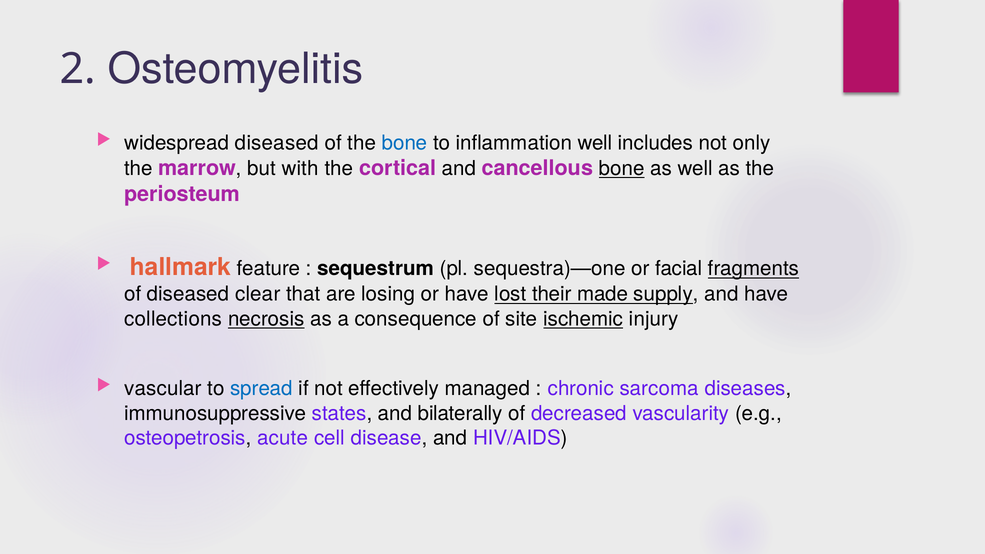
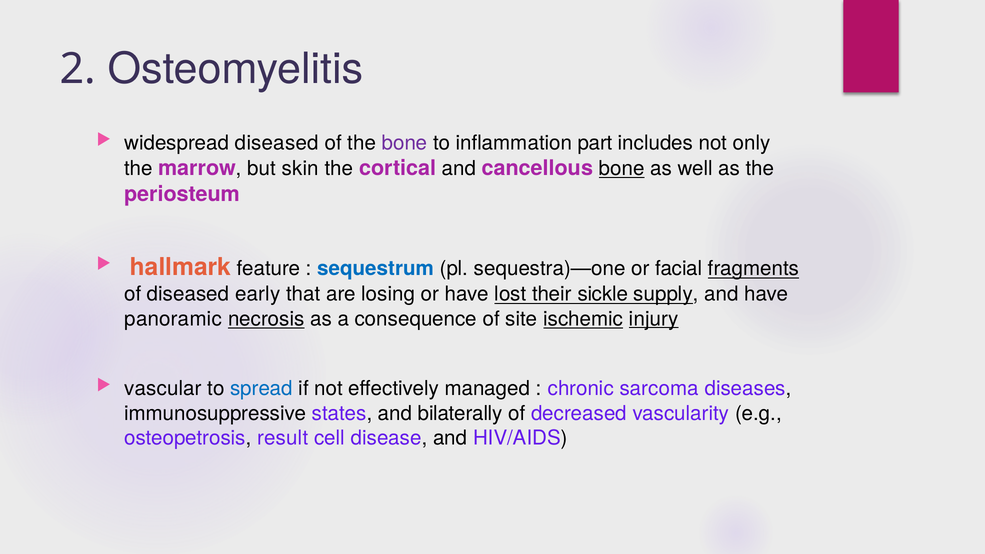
bone at (405, 143) colour: blue -> purple
inflammation well: well -> part
with: with -> skin
sequestrum colour: black -> blue
clear: clear -> early
made: made -> sickle
collections: collections -> panoramic
injury underline: none -> present
acute: acute -> result
